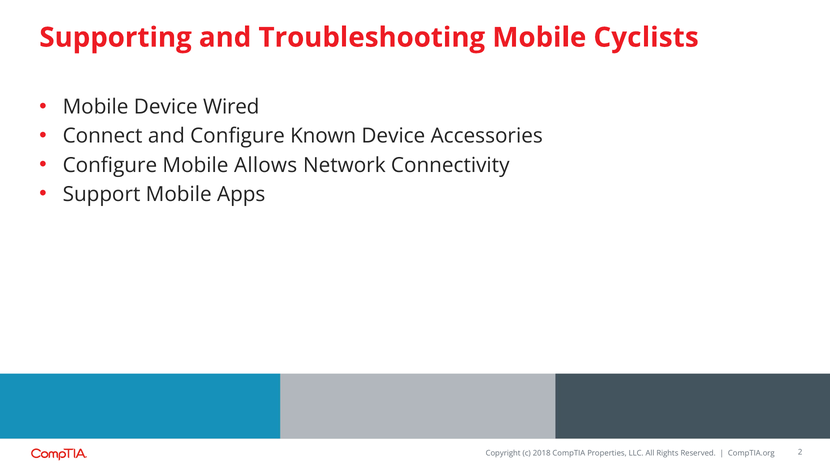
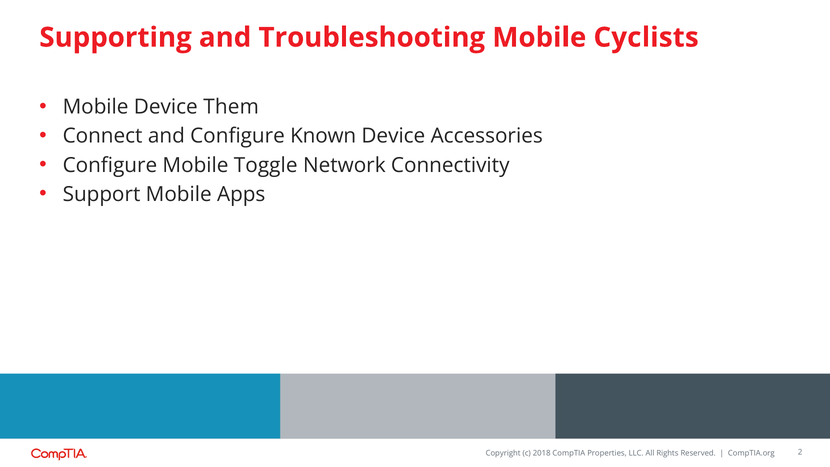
Wired: Wired -> Them
Allows: Allows -> Toggle
